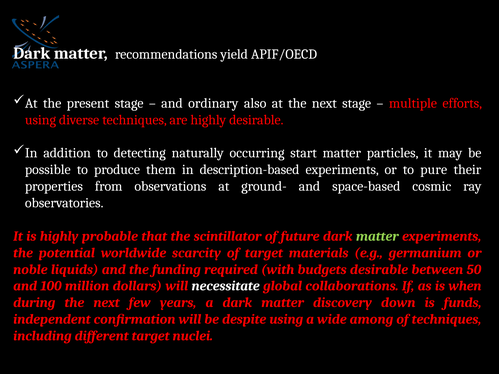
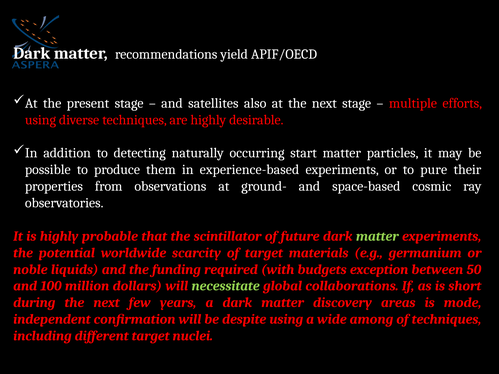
ordinary: ordinary -> satellites
description-based: description-based -> experience-based
budgets desirable: desirable -> exception
necessitate colour: white -> light green
when: when -> short
down: down -> areas
funds: funds -> mode
